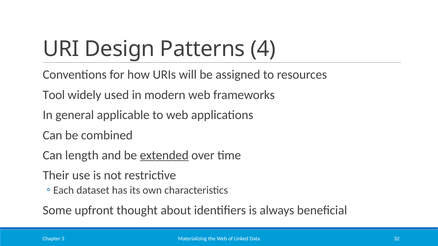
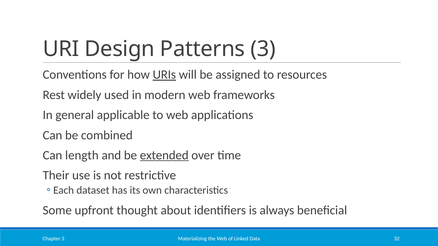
Patterns 4: 4 -> 3
URIs underline: none -> present
Tool: Tool -> Rest
